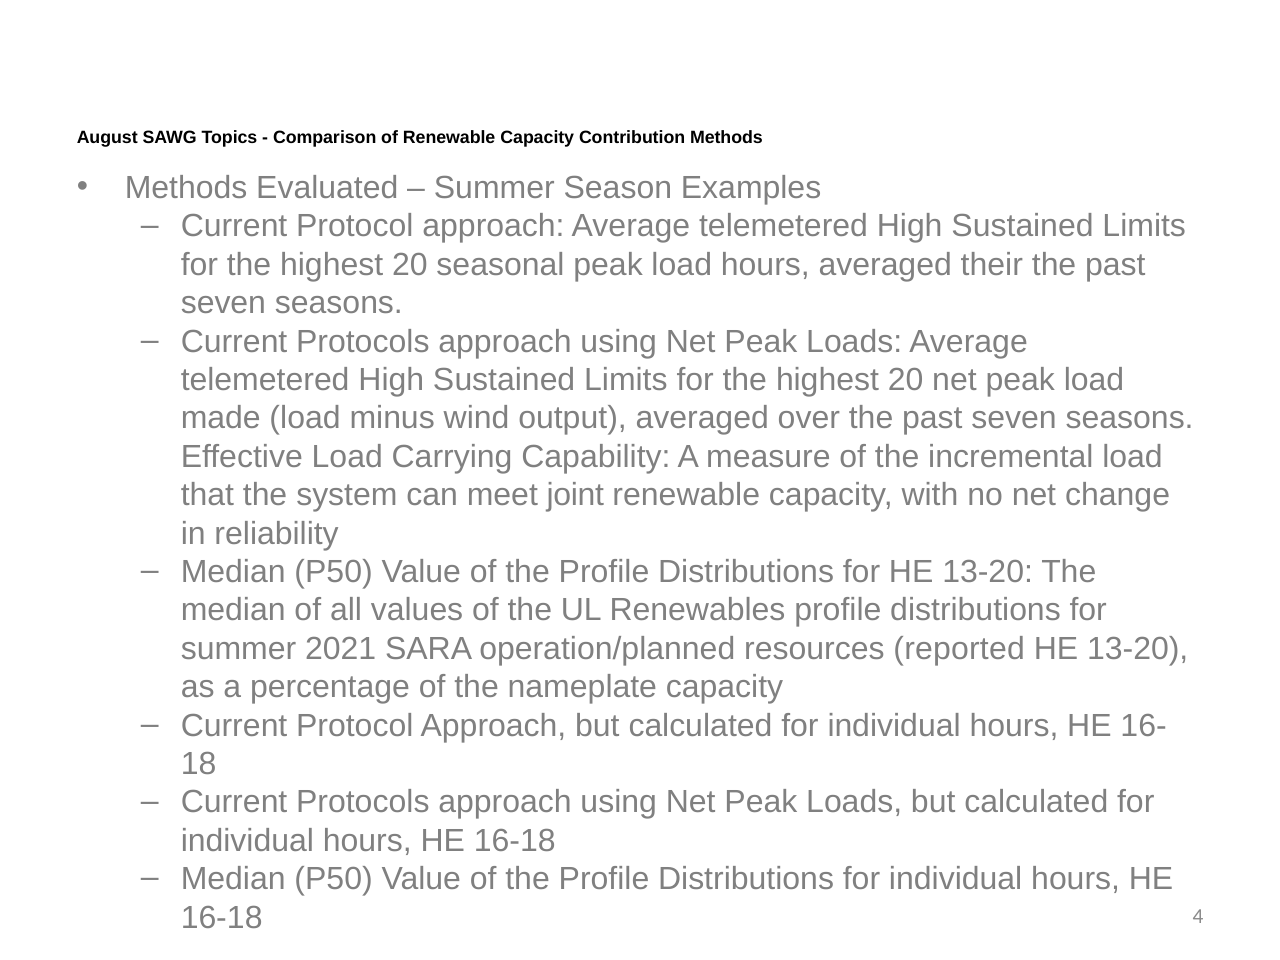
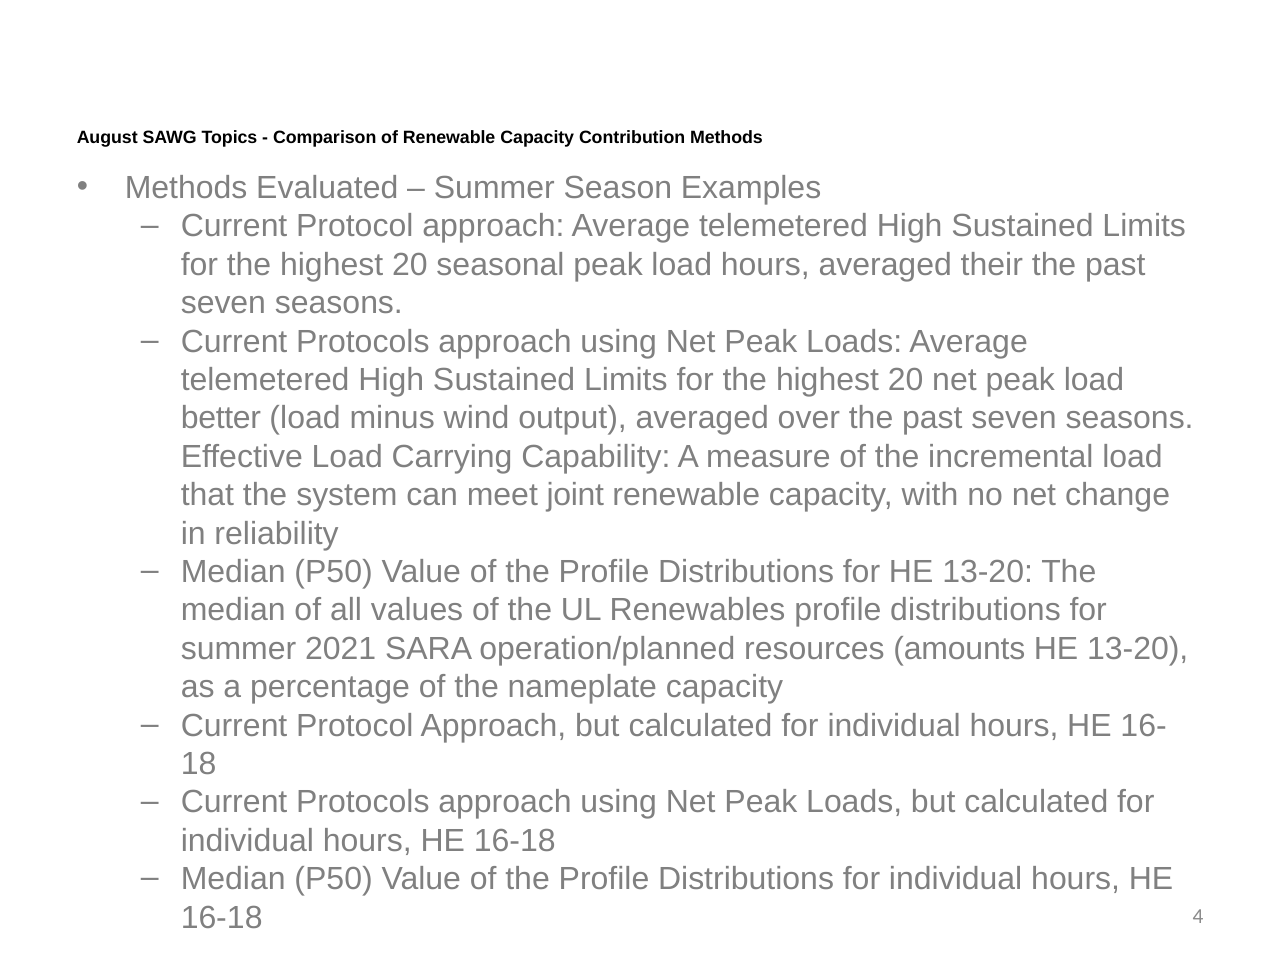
made: made -> better
reported: reported -> amounts
